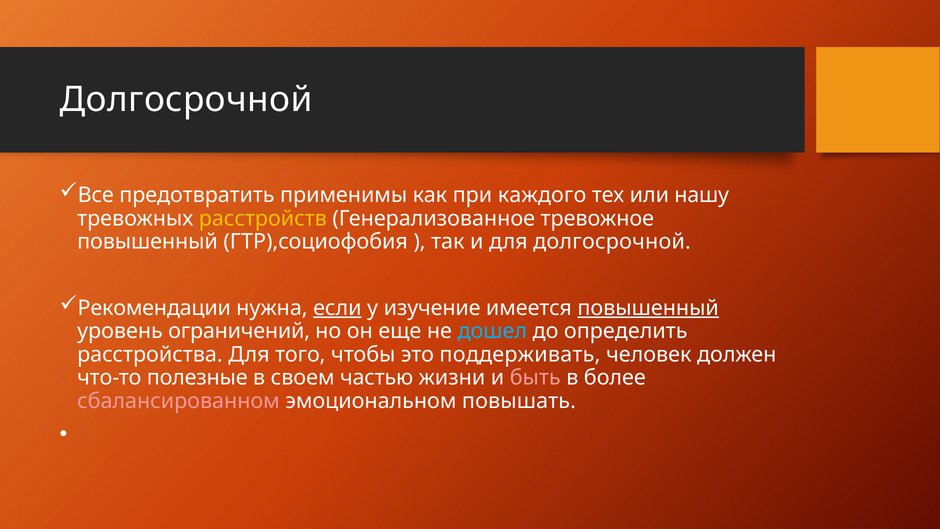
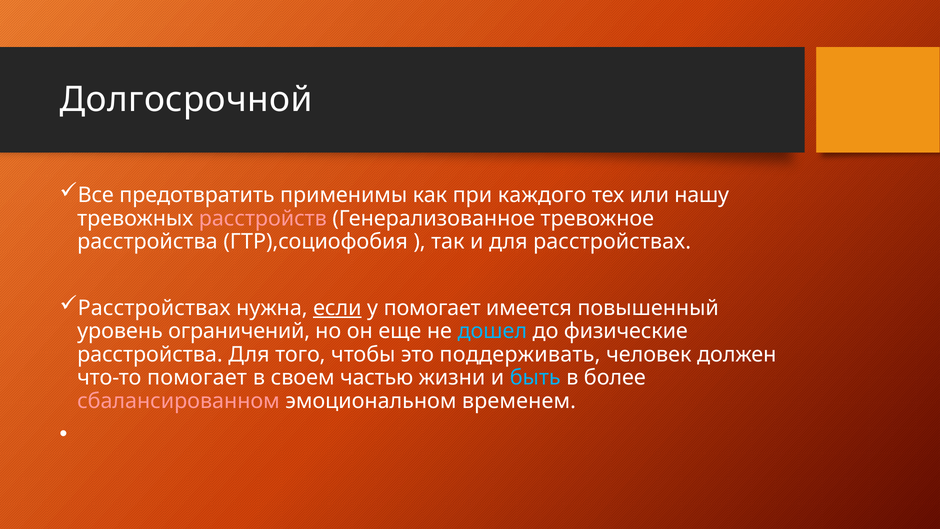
расстройств colour: yellow -> pink
повышенный at (147, 242): повышенный -> расстройства
для долгосрочной: долгосрочной -> расстройствах
Рекомендации at (154, 308): Рекомендации -> Расстройствах
у изучение: изучение -> помогает
повышенный at (648, 308) underline: present -> none
определить: определить -> физические
что-то полезные: полезные -> помогает
быть colour: pink -> light blue
повышать: повышать -> временем
